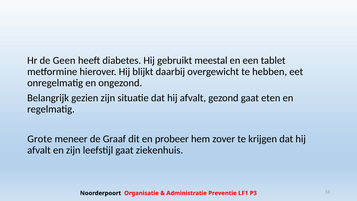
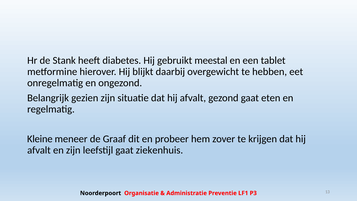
Geen: Geen -> Stank
Grote: Grote -> Kleine
